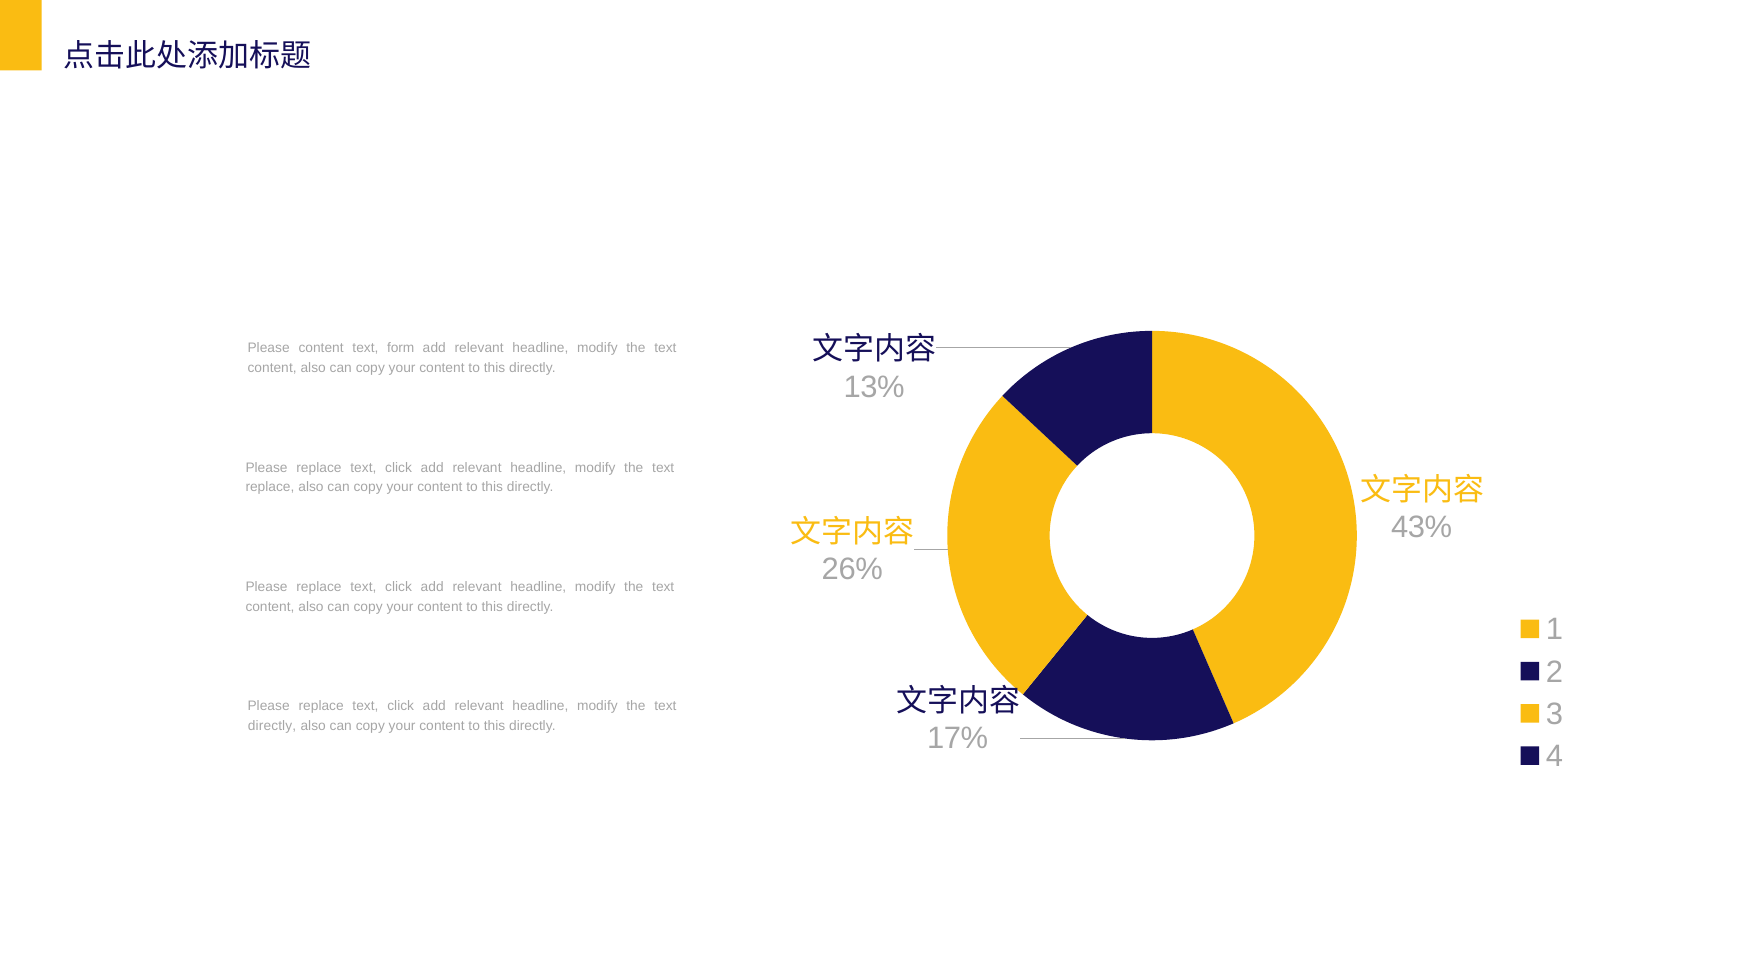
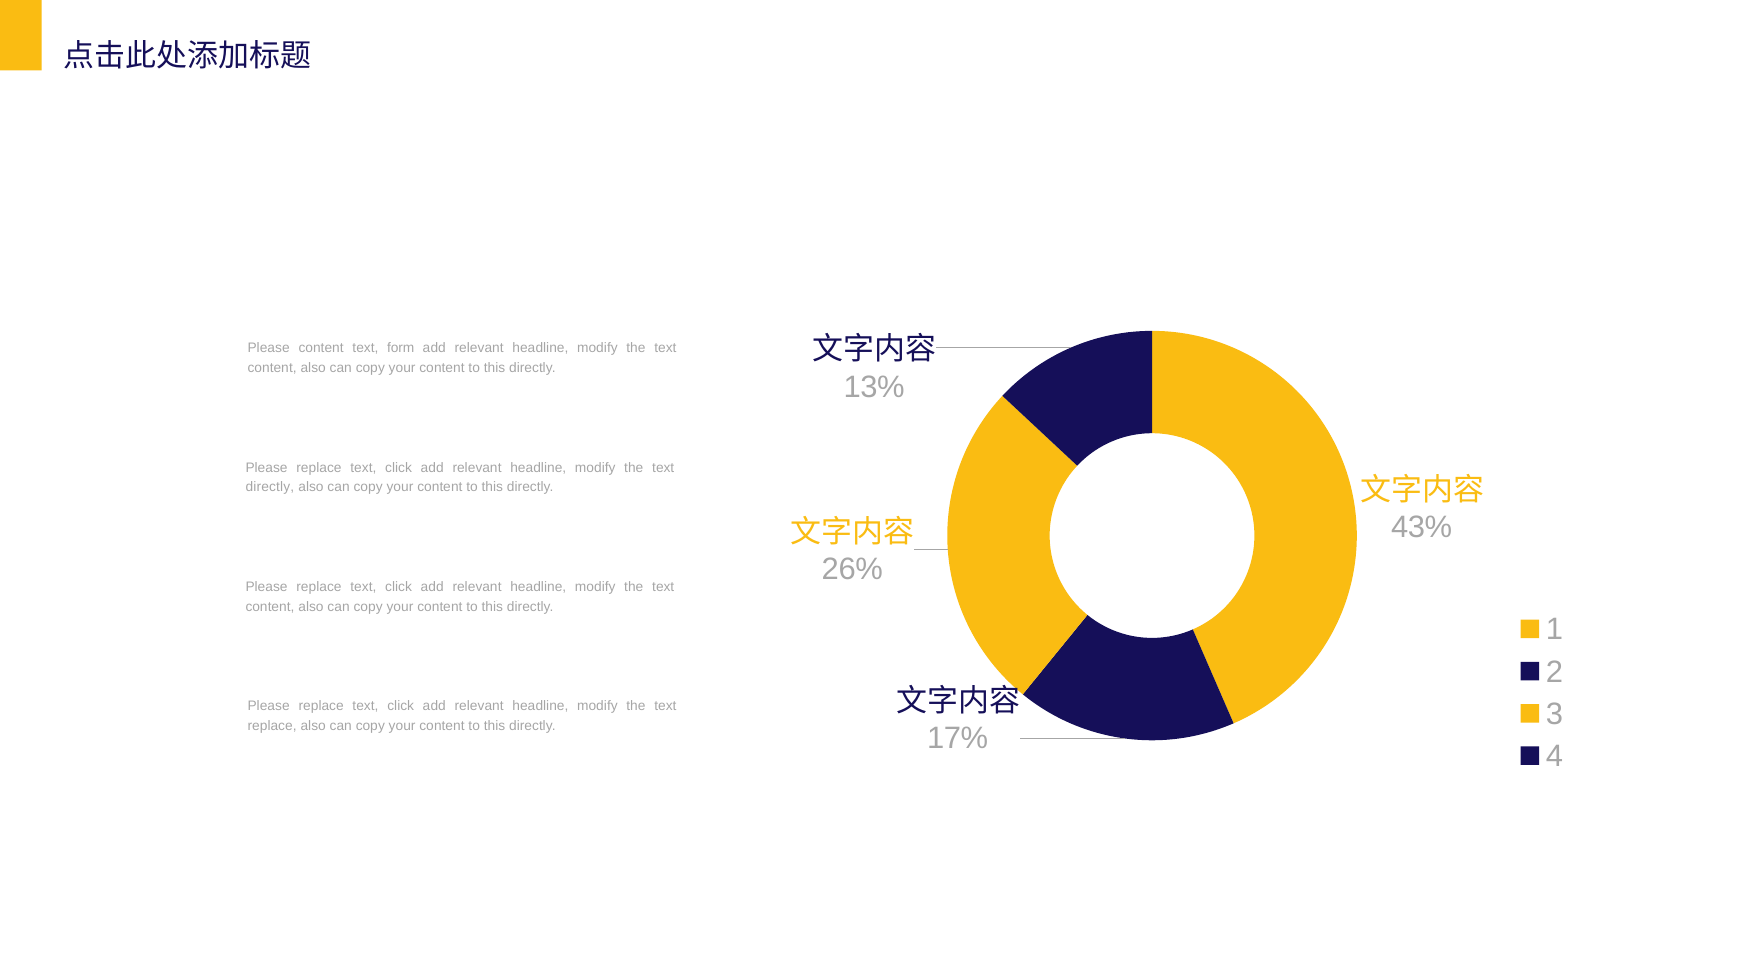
replace at (270, 487): replace -> directly
directly at (272, 726): directly -> replace
